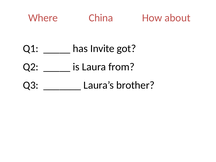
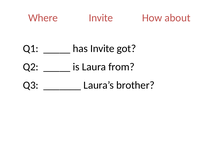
Where China: China -> Invite
